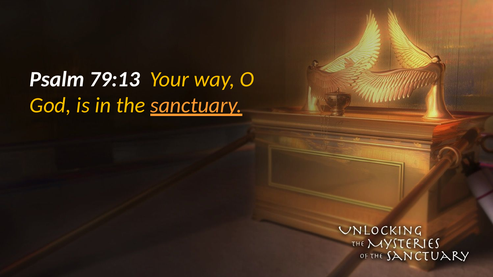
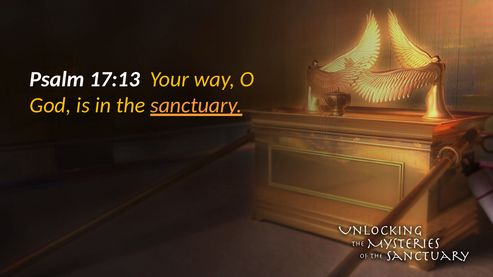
79:13: 79:13 -> 17:13
